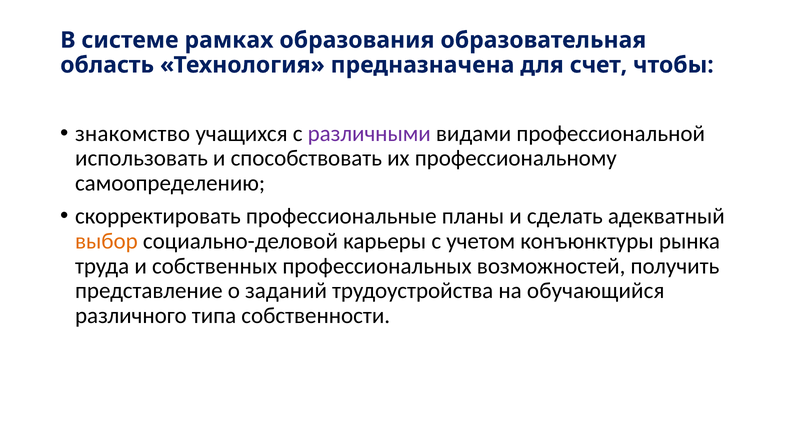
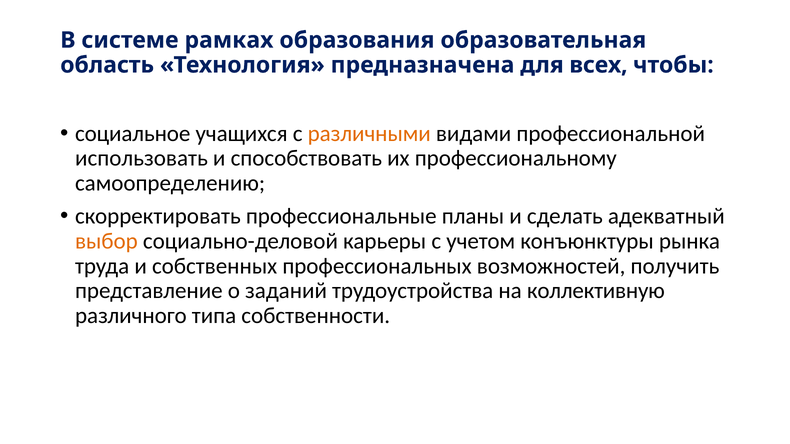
счет: счет -> всех
знакомство: знакомство -> социальное
различными colour: purple -> orange
обучающийся: обучающийся -> коллективную
